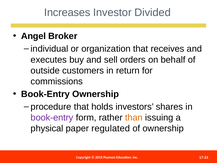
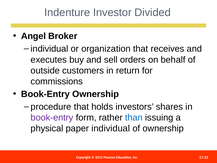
Increases: Increases -> Indenture
than colour: orange -> blue
paper regulated: regulated -> individual
